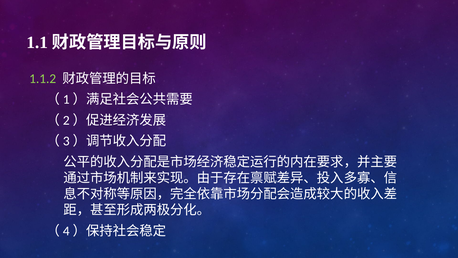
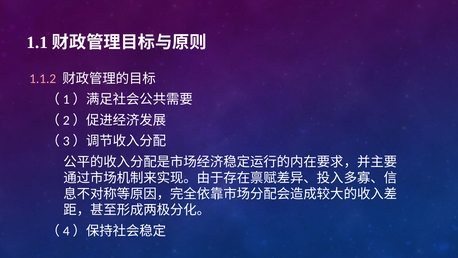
1.1.2 colour: light green -> pink
